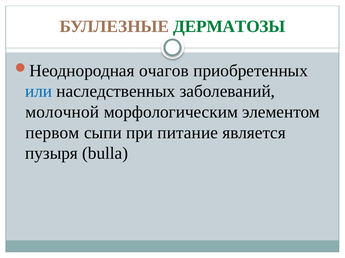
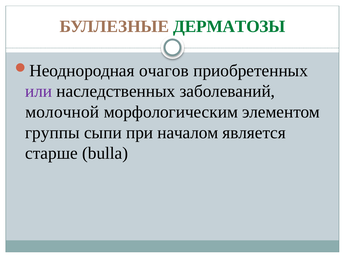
или colour: blue -> purple
первом: первом -> группы
питание: питание -> началом
пузыря: пузыря -> старше
